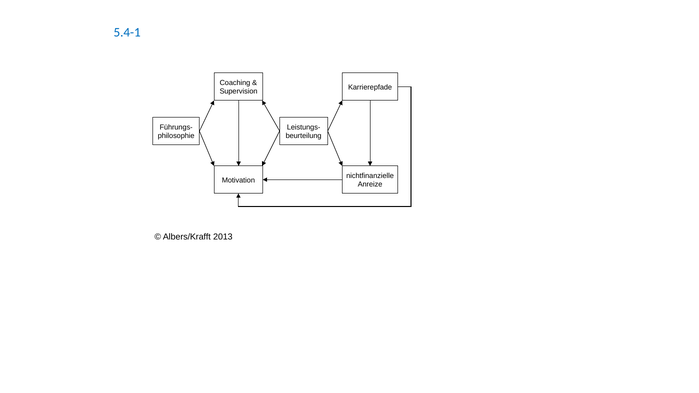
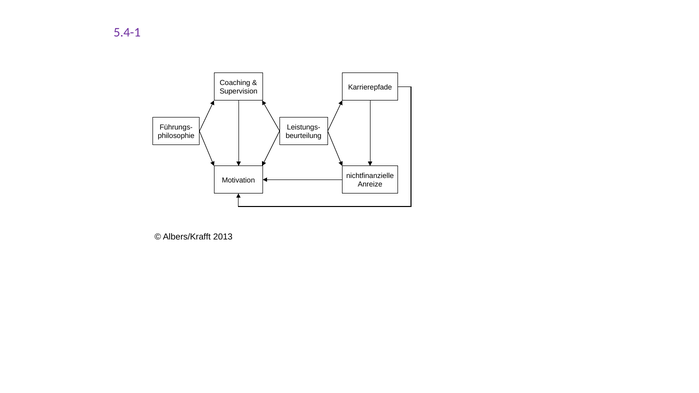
5.4-1 colour: blue -> purple
